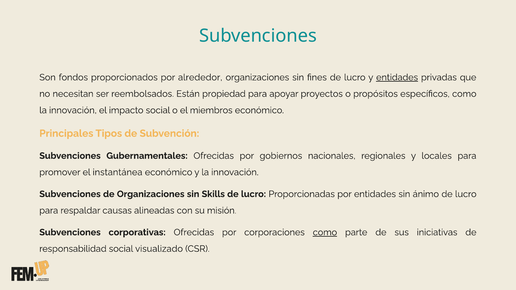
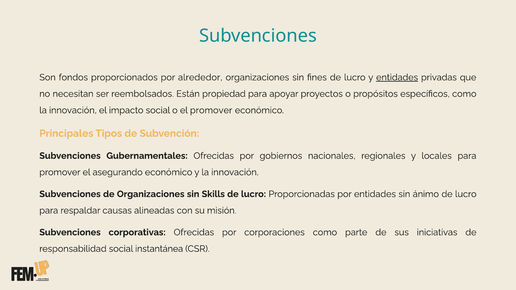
el miembros: miembros -> promover
instantánea: instantánea -> asegurando
como at (325, 233) underline: present -> none
visualizado: visualizado -> instantánea
